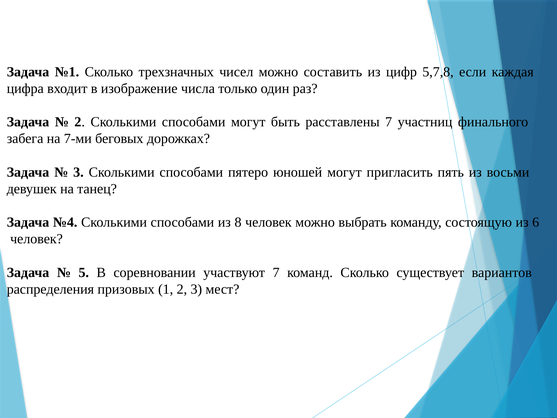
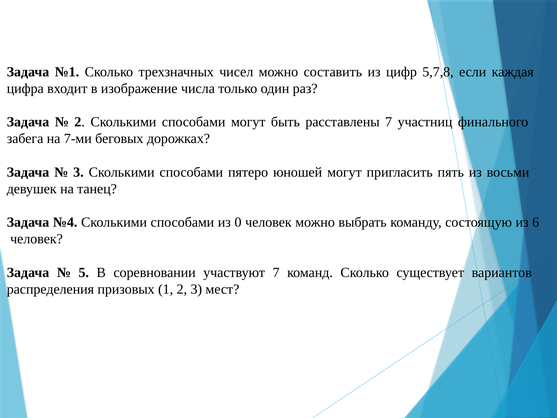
8: 8 -> 0
